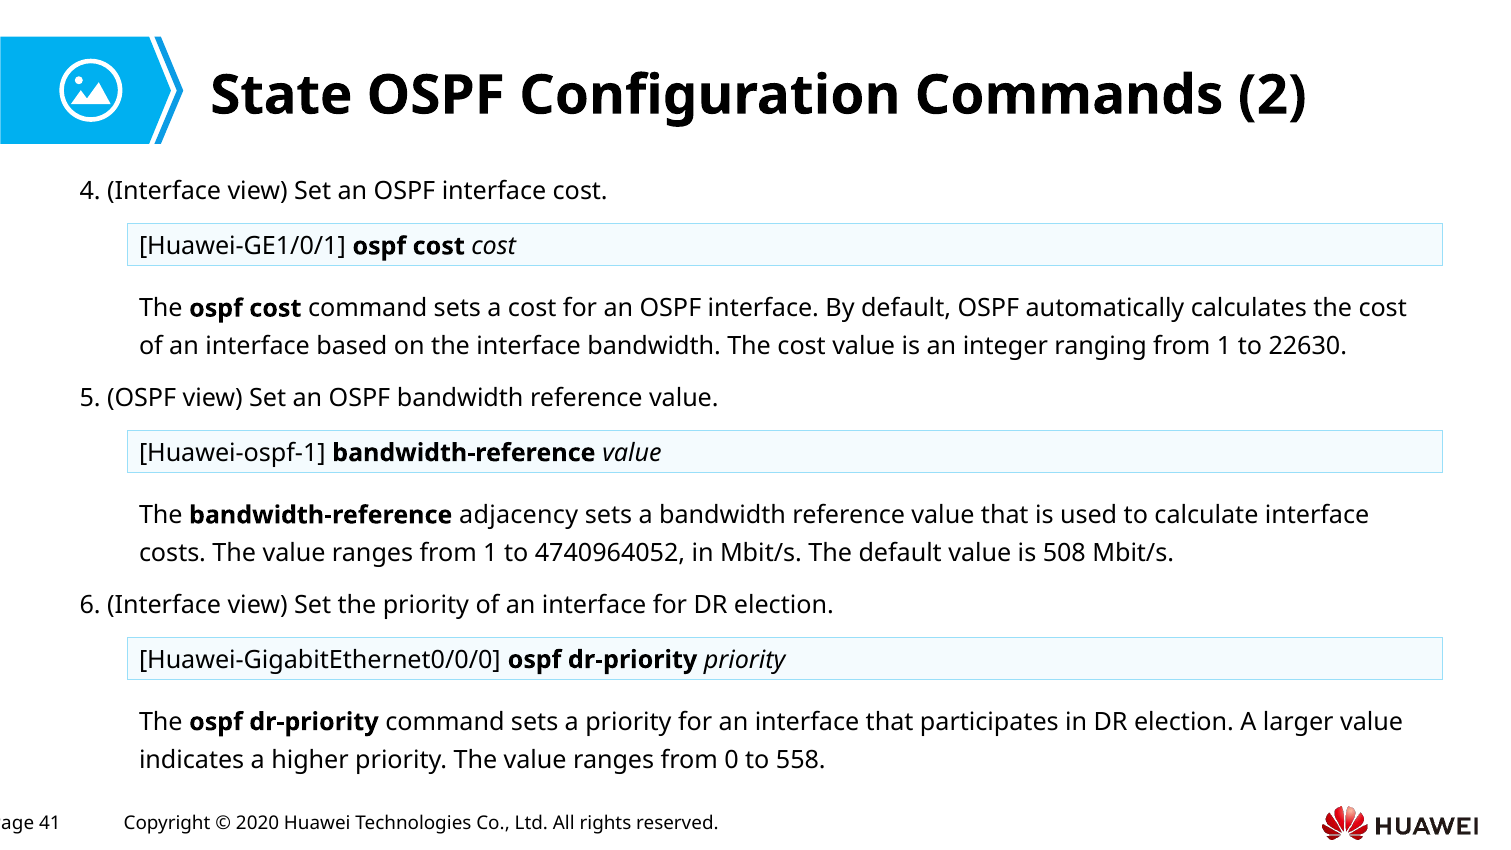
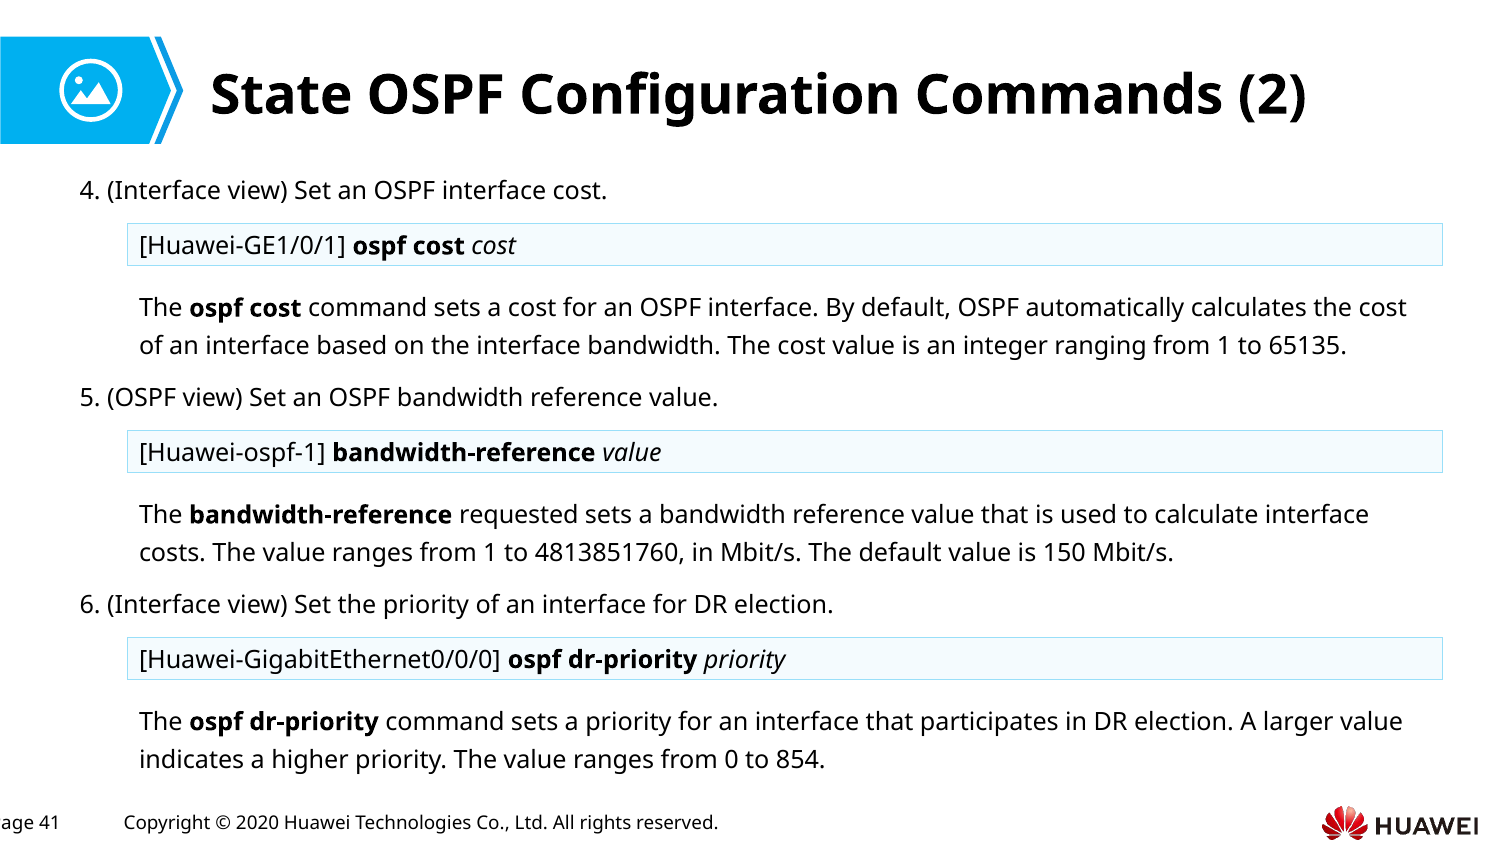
22630: 22630 -> 65135
adjacency: adjacency -> requested
4740964052: 4740964052 -> 4813851760
508: 508 -> 150
558: 558 -> 854
